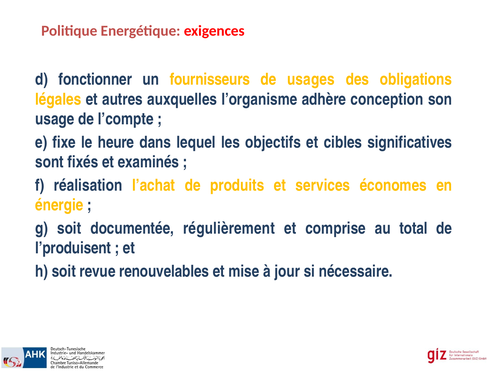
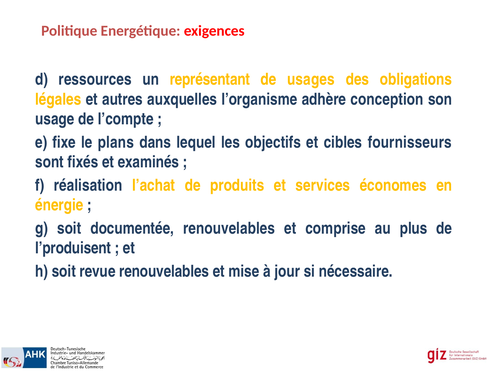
fonctionner: fonctionner -> ressources
fournisseurs: fournisseurs -> représentant
heure: heure -> plans
significatives: significatives -> fournisseurs
documentée régulièrement: régulièrement -> renouvelables
total: total -> plus
